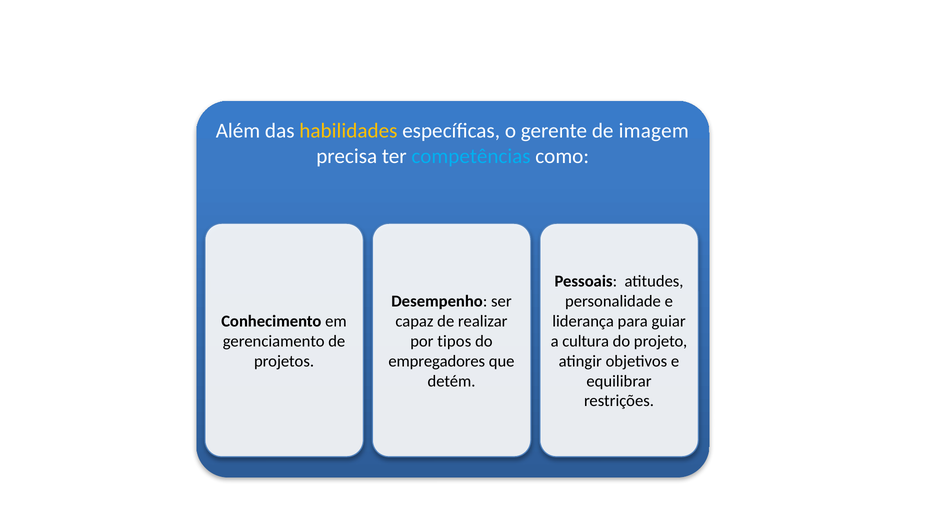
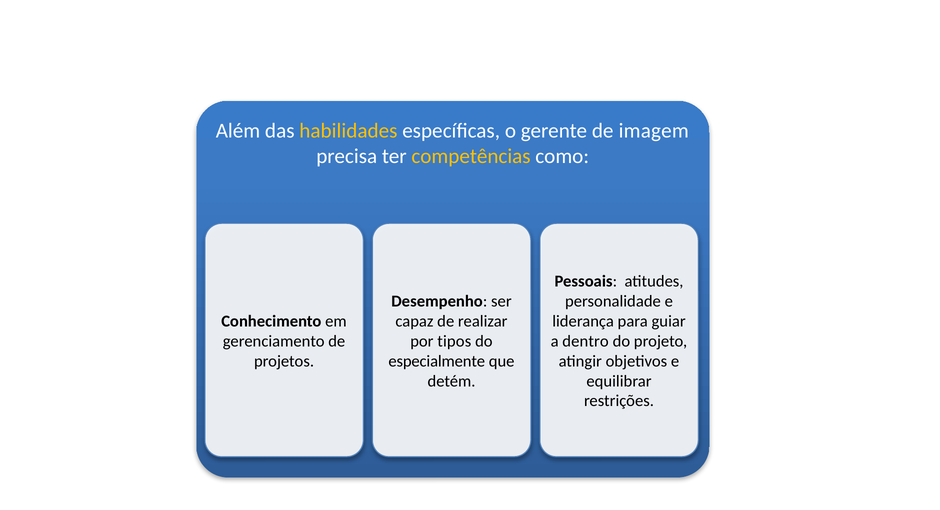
competências colour: light blue -> yellow
cultura: cultura -> dentro
empregadores: empregadores -> especialmente
